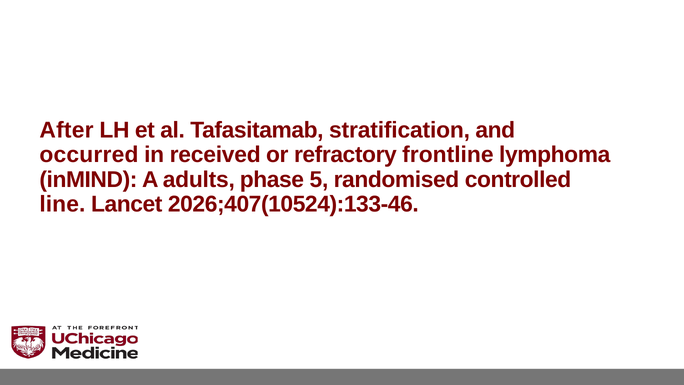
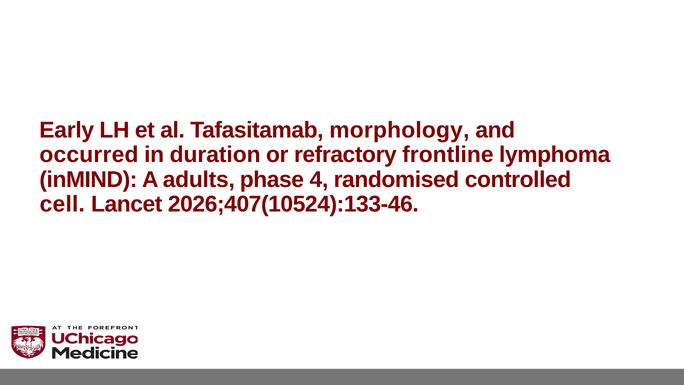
After: After -> Early
stratification: stratification -> morphology
received: received -> duration
5: 5 -> 4
line: line -> cell
